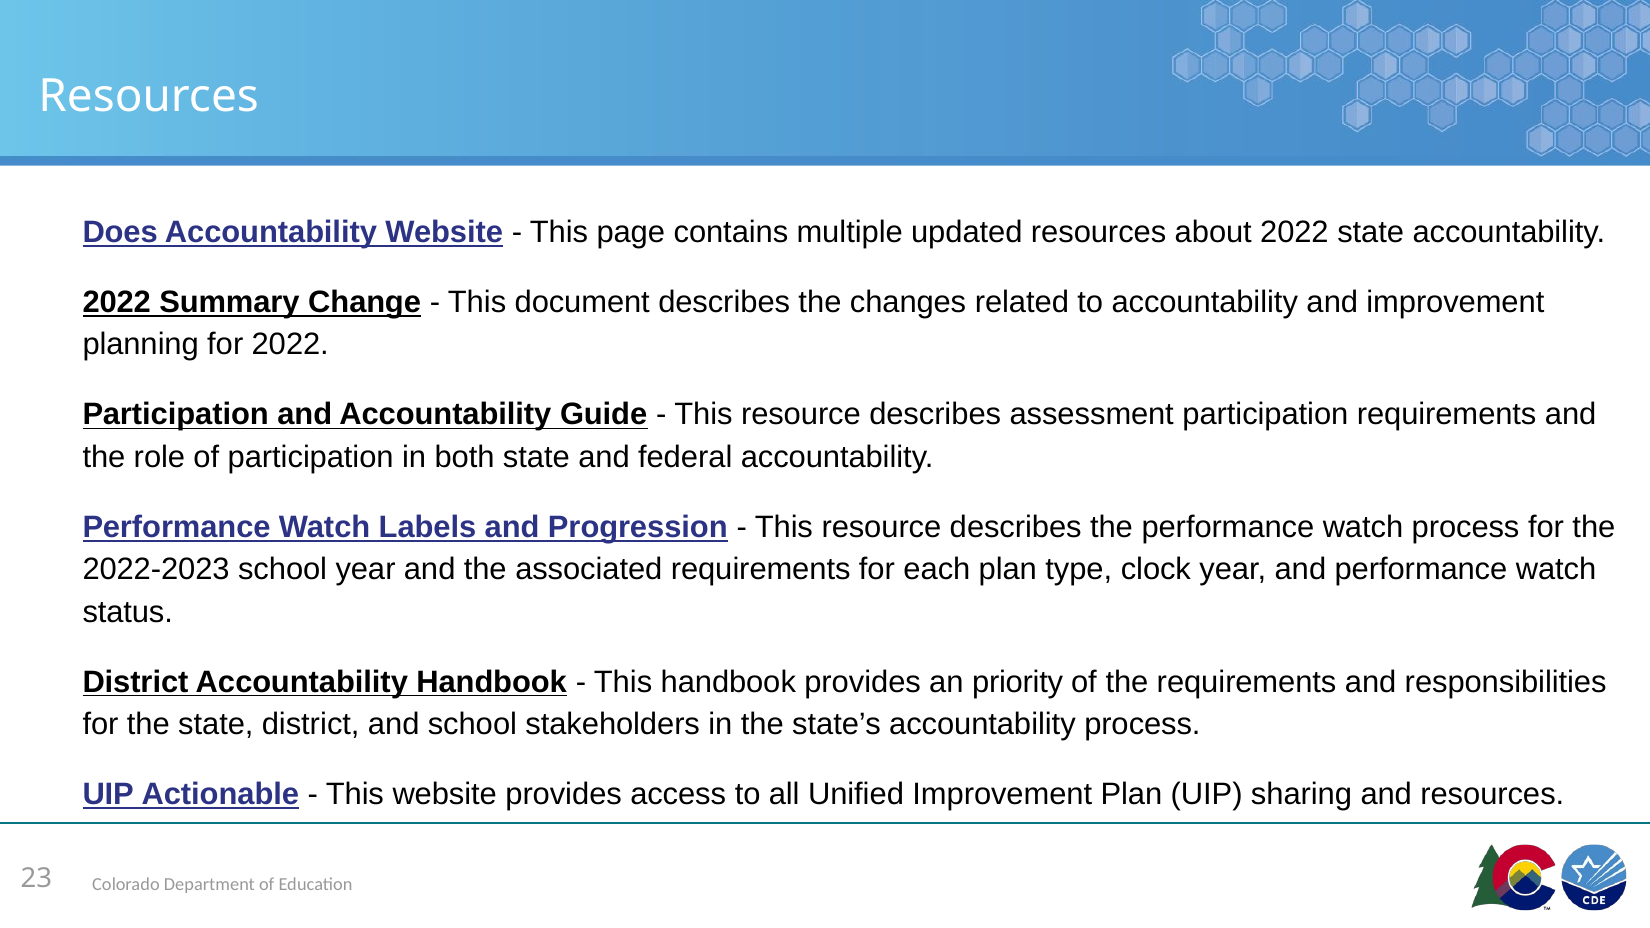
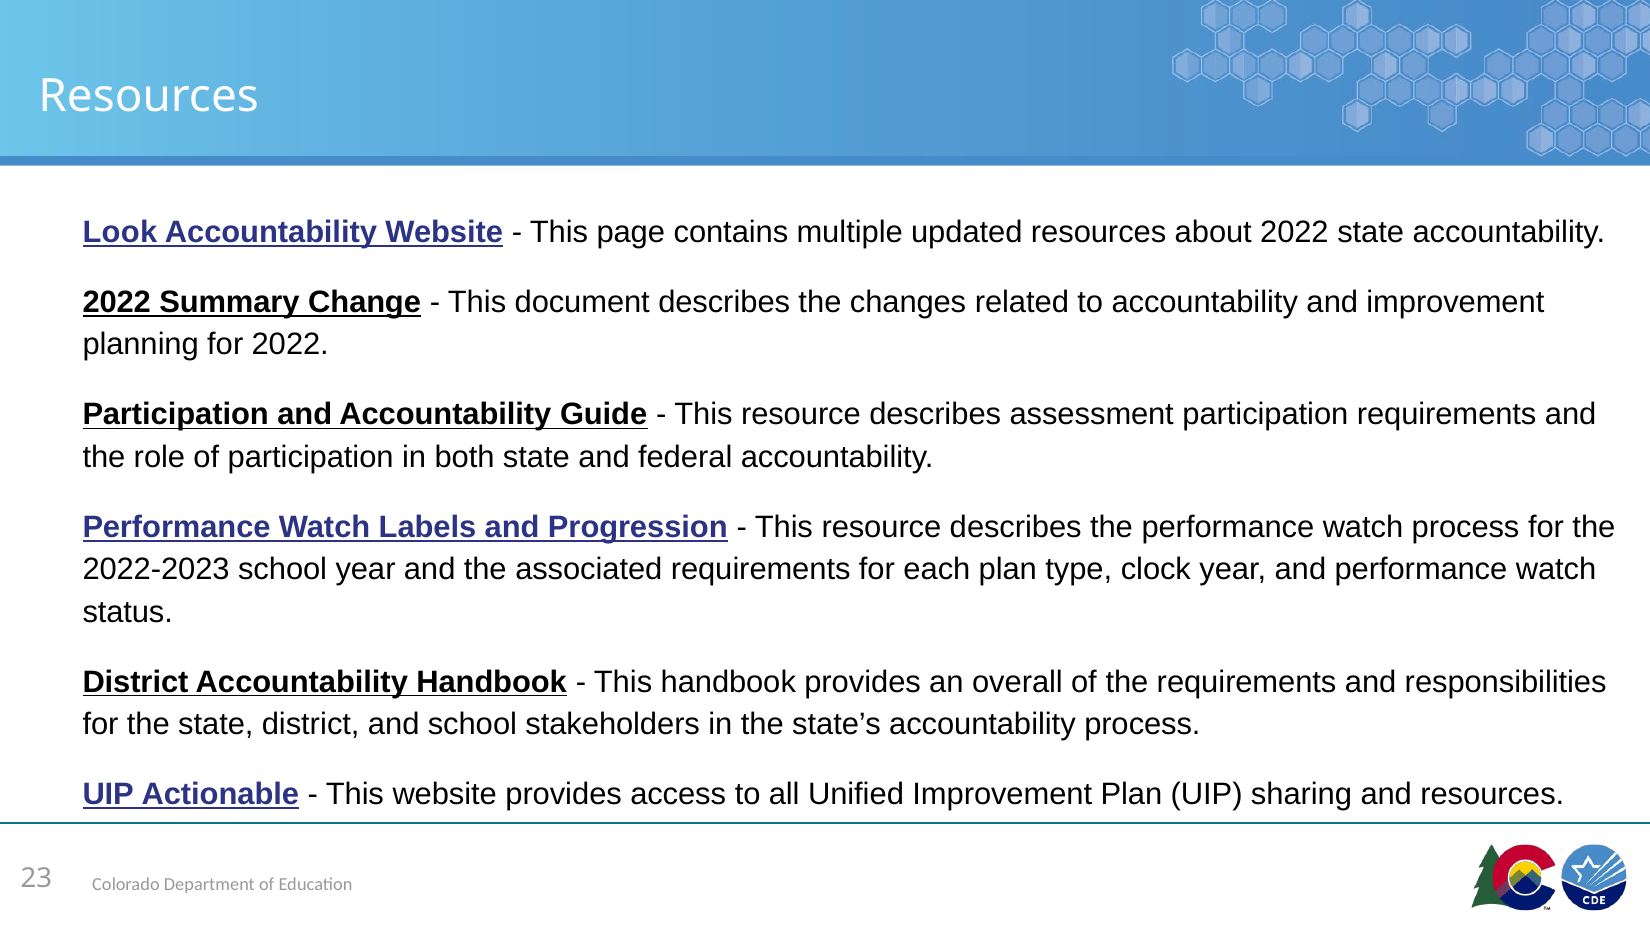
Does: Does -> Look
priority: priority -> overall
